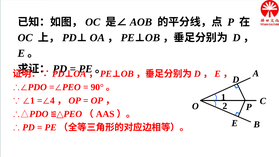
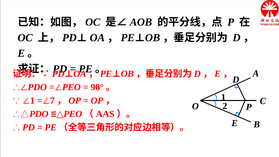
4: 4 -> 7
